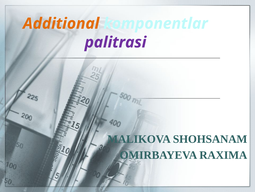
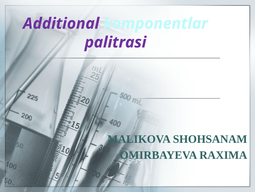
Additional colour: orange -> purple
